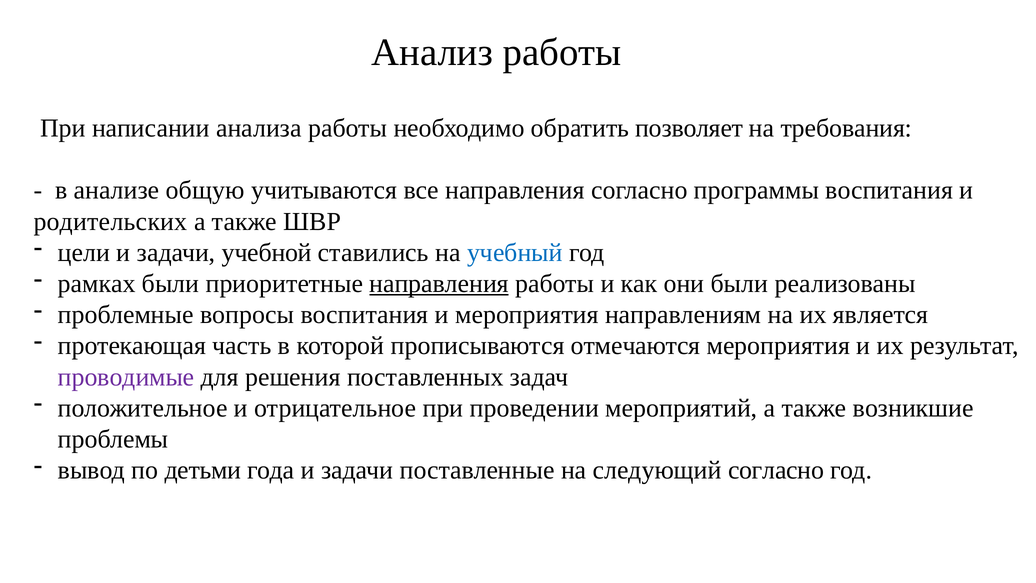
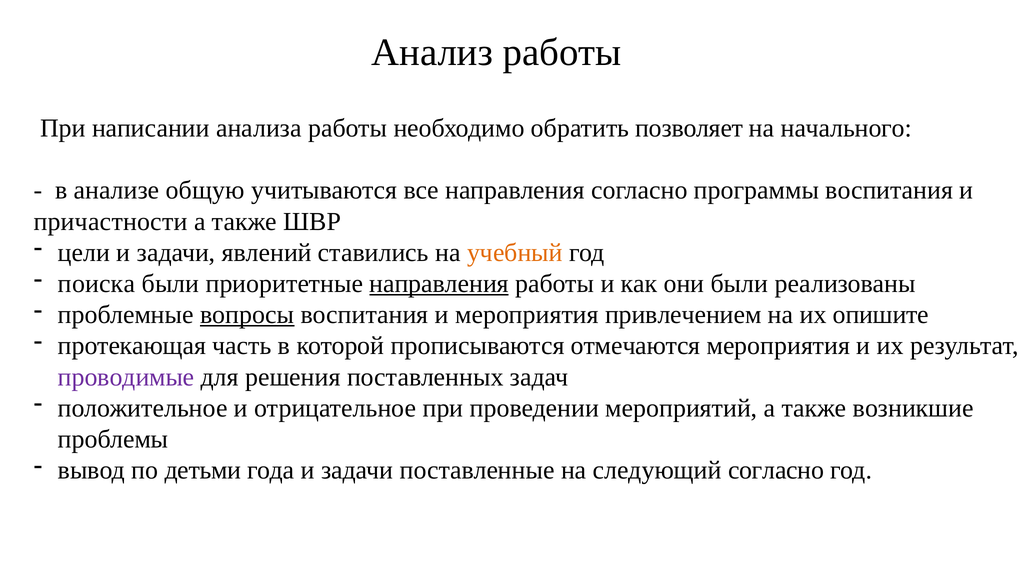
требования: требования -> начального
родительских: родительских -> причастности
учебной: учебной -> явлений
учебный colour: blue -> orange
рамках: рамках -> поиска
вопросы underline: none -> present
направлениям: направлениям -> привлечением
является: является -> опишите
